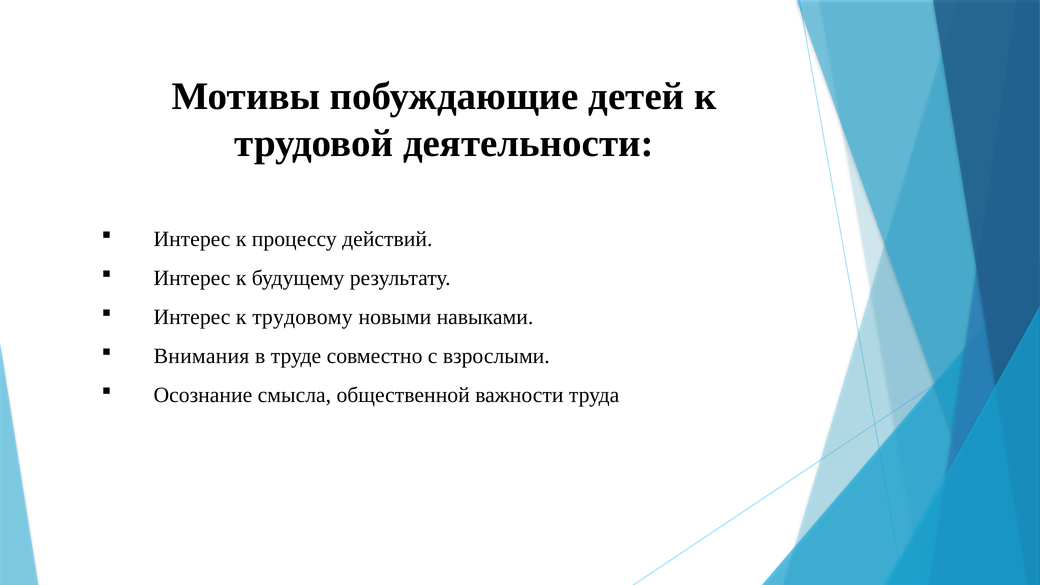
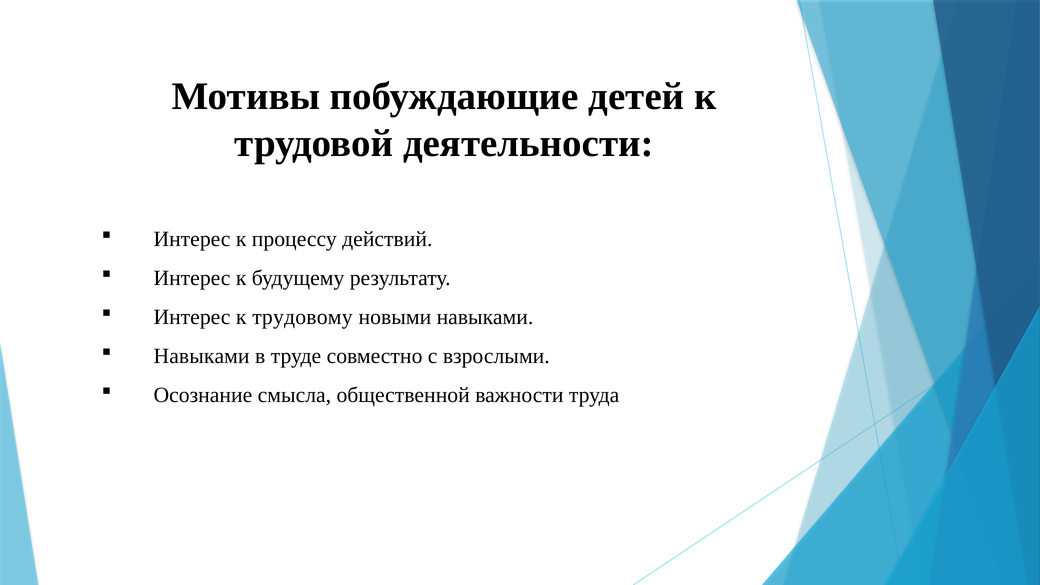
Внимания at (201, 356): Внимания -> Навыками
